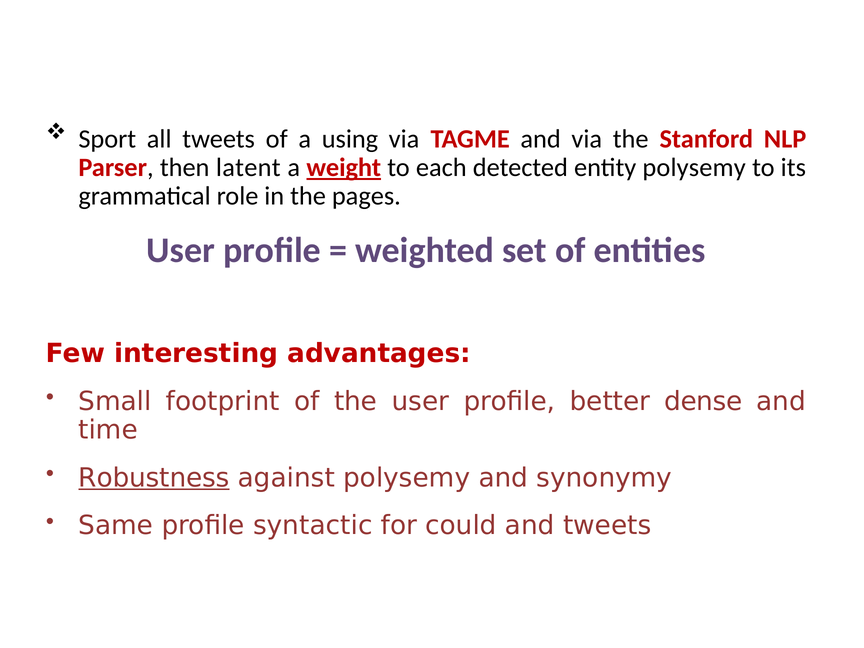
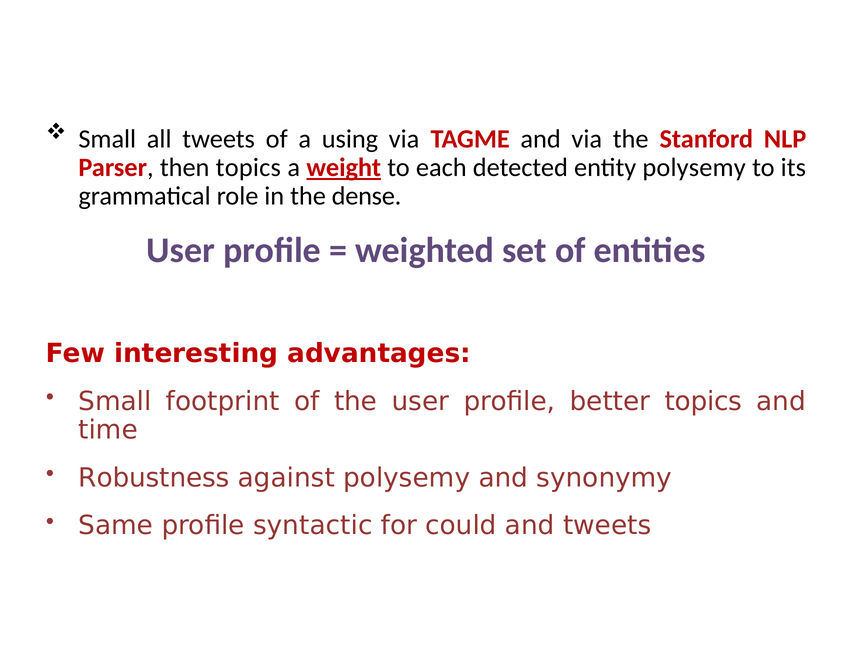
Sport at (107, 139): Sport -> Small
then latent: latent -> topics
pages: pages -> dense
better dense: dense -> topics
Robustness underline: present -> none
